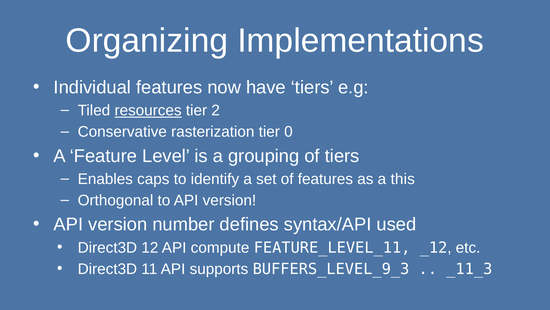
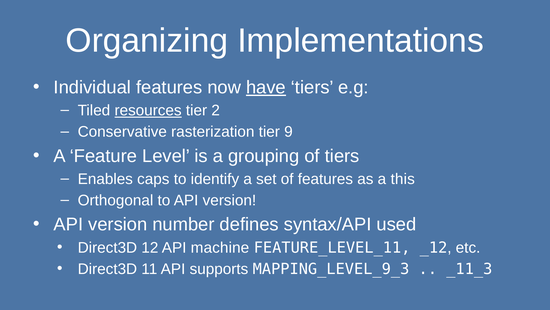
have underline: none -> present
0: 0 -> 9
compute: compute -> machine
BUFFERS_LEVEL_9_3: BUFFERS_LEVEL_9_3 -> MAPPING_LEVEL_9_3
